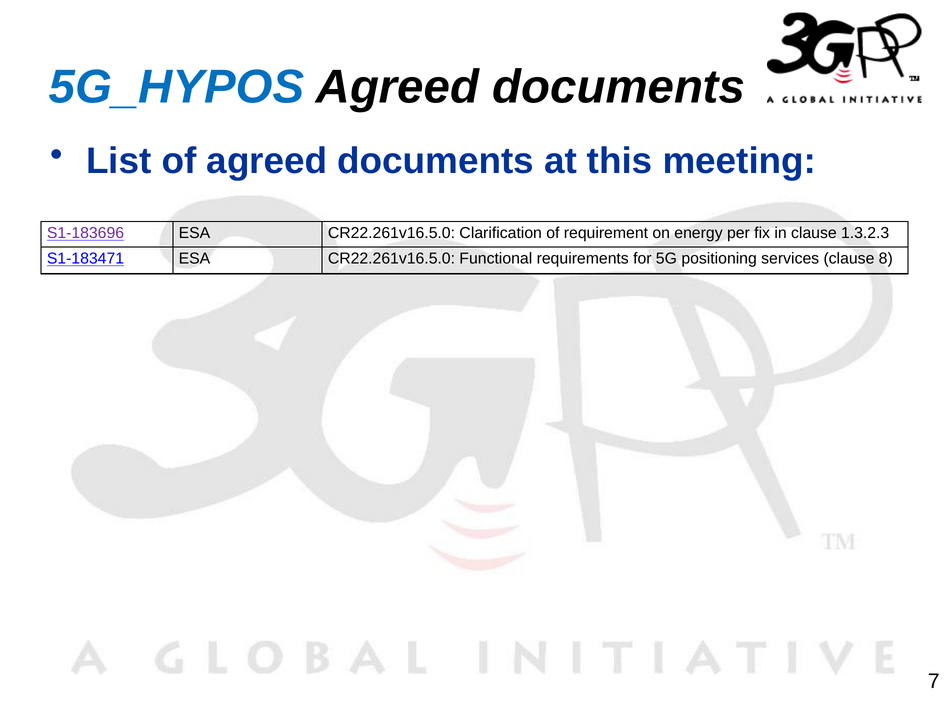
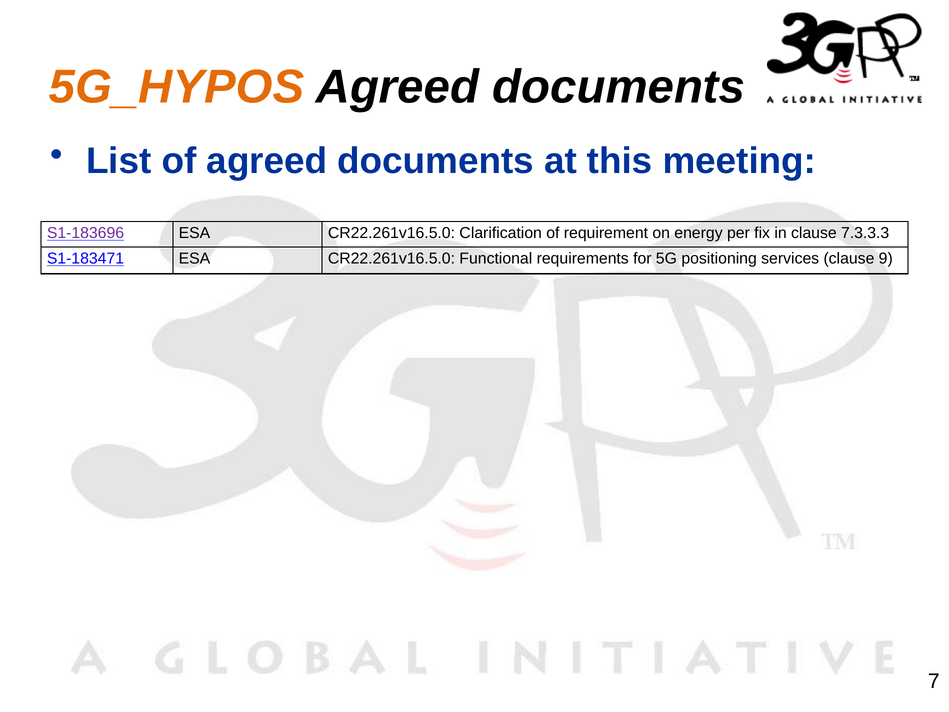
5G_HYPOS colour: blue -> orange
1.3.2.3: 1.3.2.3 -> 7.3.3.3
8: 8 -> 9
